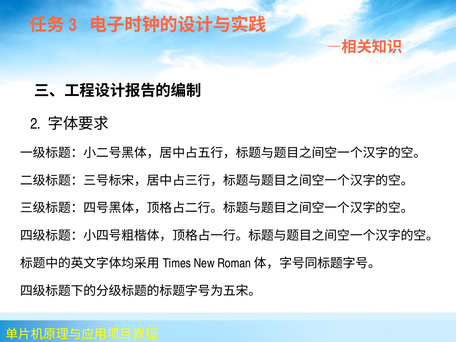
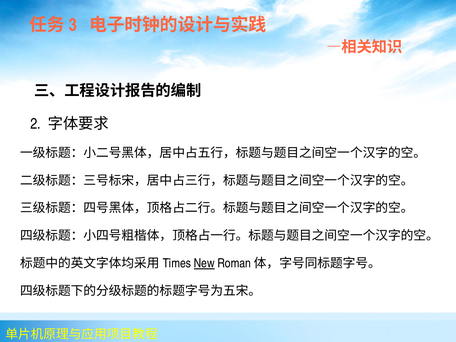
New underline: none -> present
